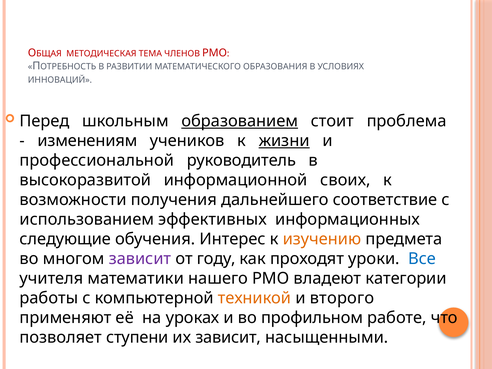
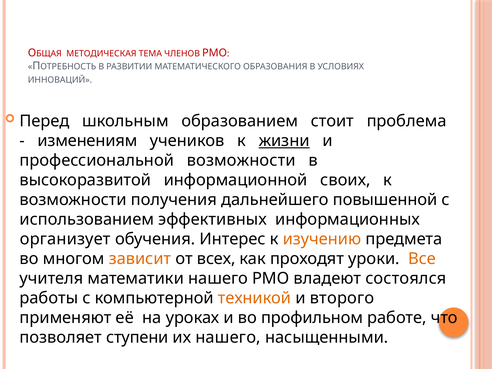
образованием underline: present -> none
профессиональной руководитель: руководитель -> возможности
соответствие: соответствие -> повышенной
следующие: следующие -> организует
зависит at (140, 259) colour: purple -> orange
году: году -> всех
Все colour: blue -> orange
категории: категории -> состоялся
их зависит: зависит -> нашего
